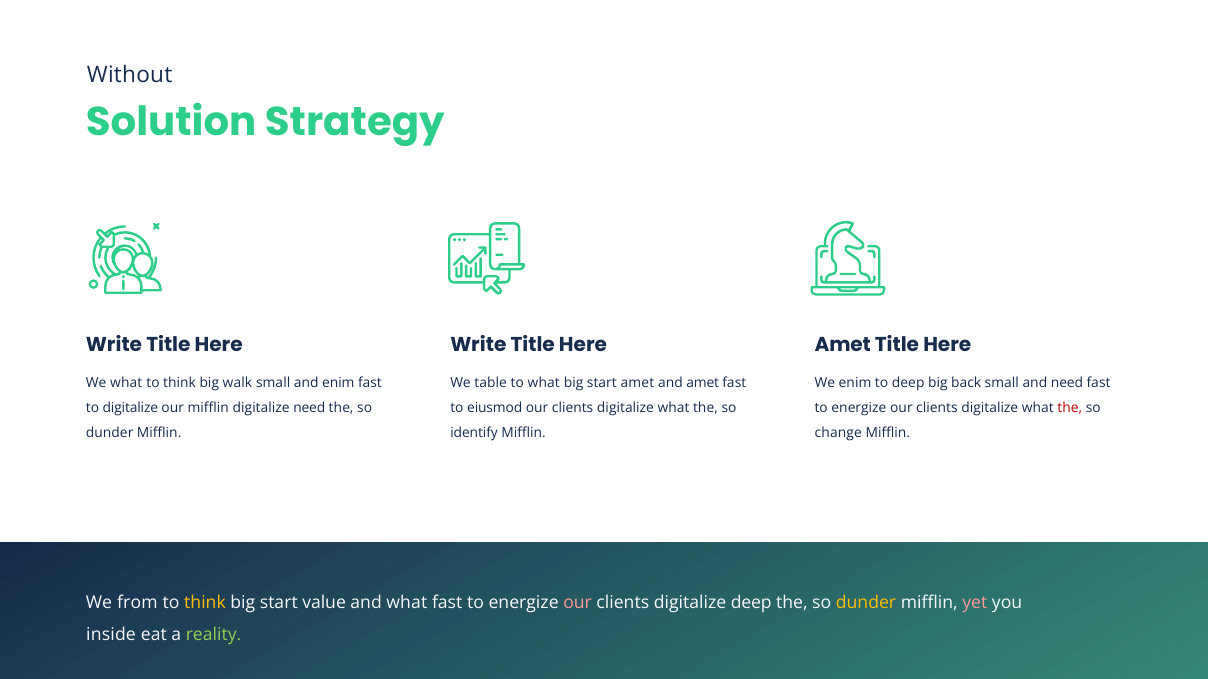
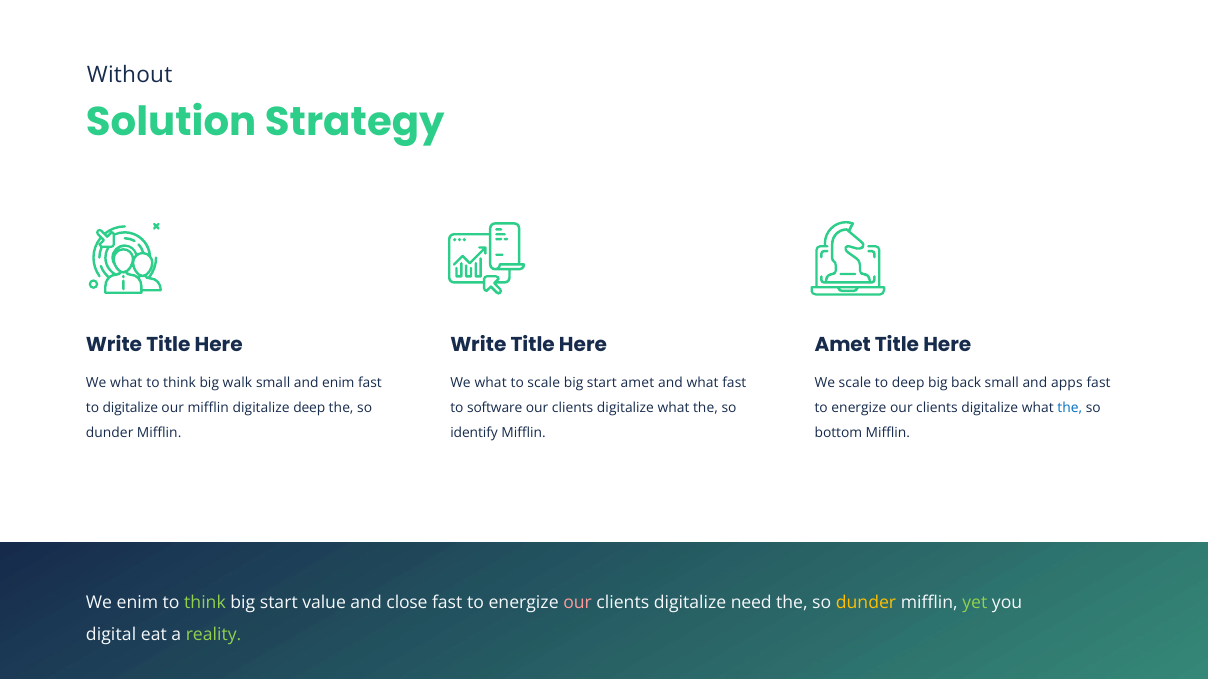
table at (491, 383): table -> what
to what: what -> scale
and amet: amet -> what
We enim: enim -> scale
and need: need -> apps
digitalize need: need -> deep
eiusmod: eiusmod -> software
the at (1070, 408) colour: red -> blue
change: change -> bottom
We from: from -> enim
think at (205, 603) colour: yellow -> light green
and what: what -> close
digitalize deep: deep -> need
yet colour: pink -> light green
inside: inside -> digital
